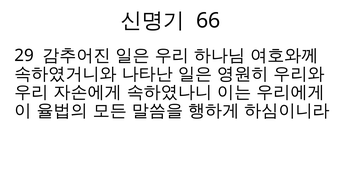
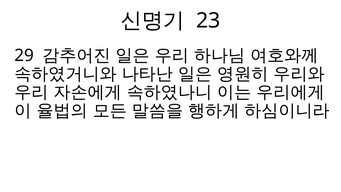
66: 66 -> 23
